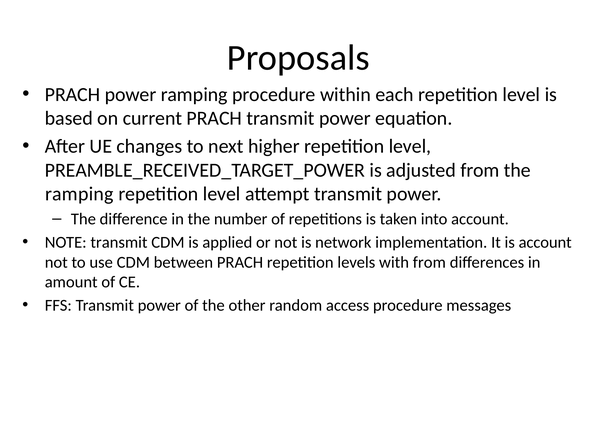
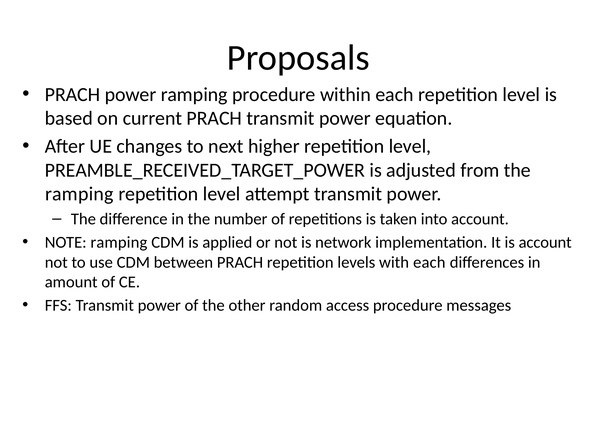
NOTE transmit: transmit -> ramping
with from: from -> each
